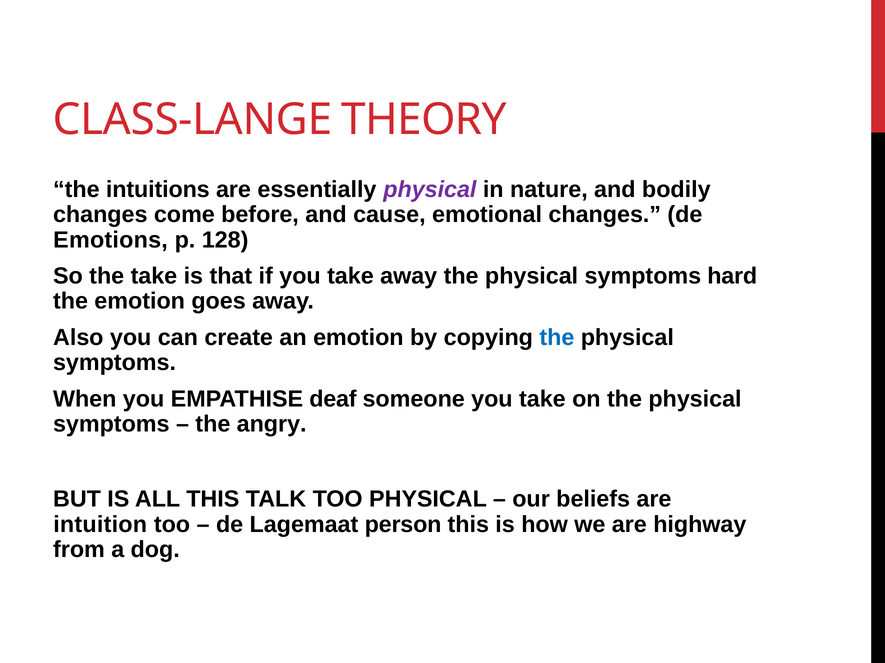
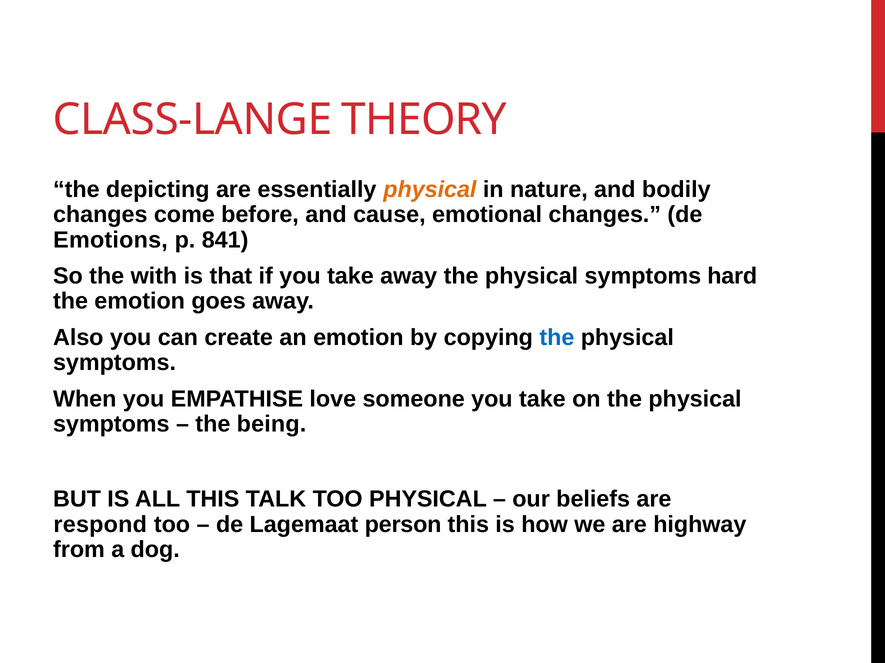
intuitions: intuitions -> depicting
physical at (430, 190) colour: purple -> orange
128: 128 -> 841
the take: take -> with
deaf: deaf -> love
angry: angry -> being
intuition: intuition -> respond
